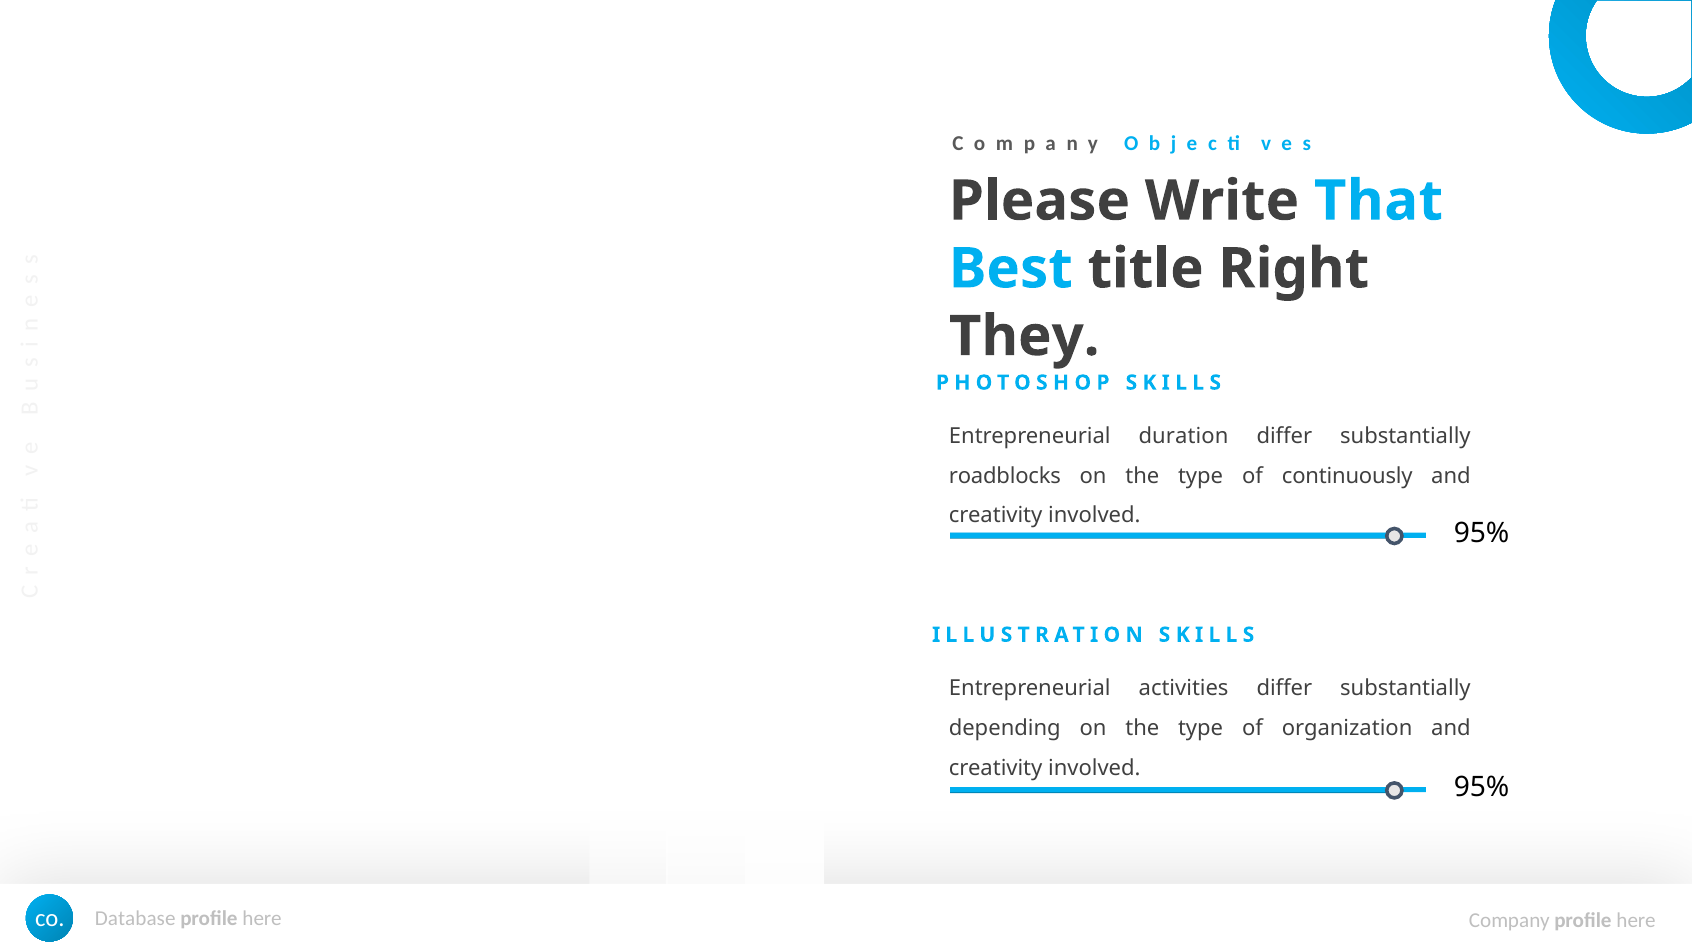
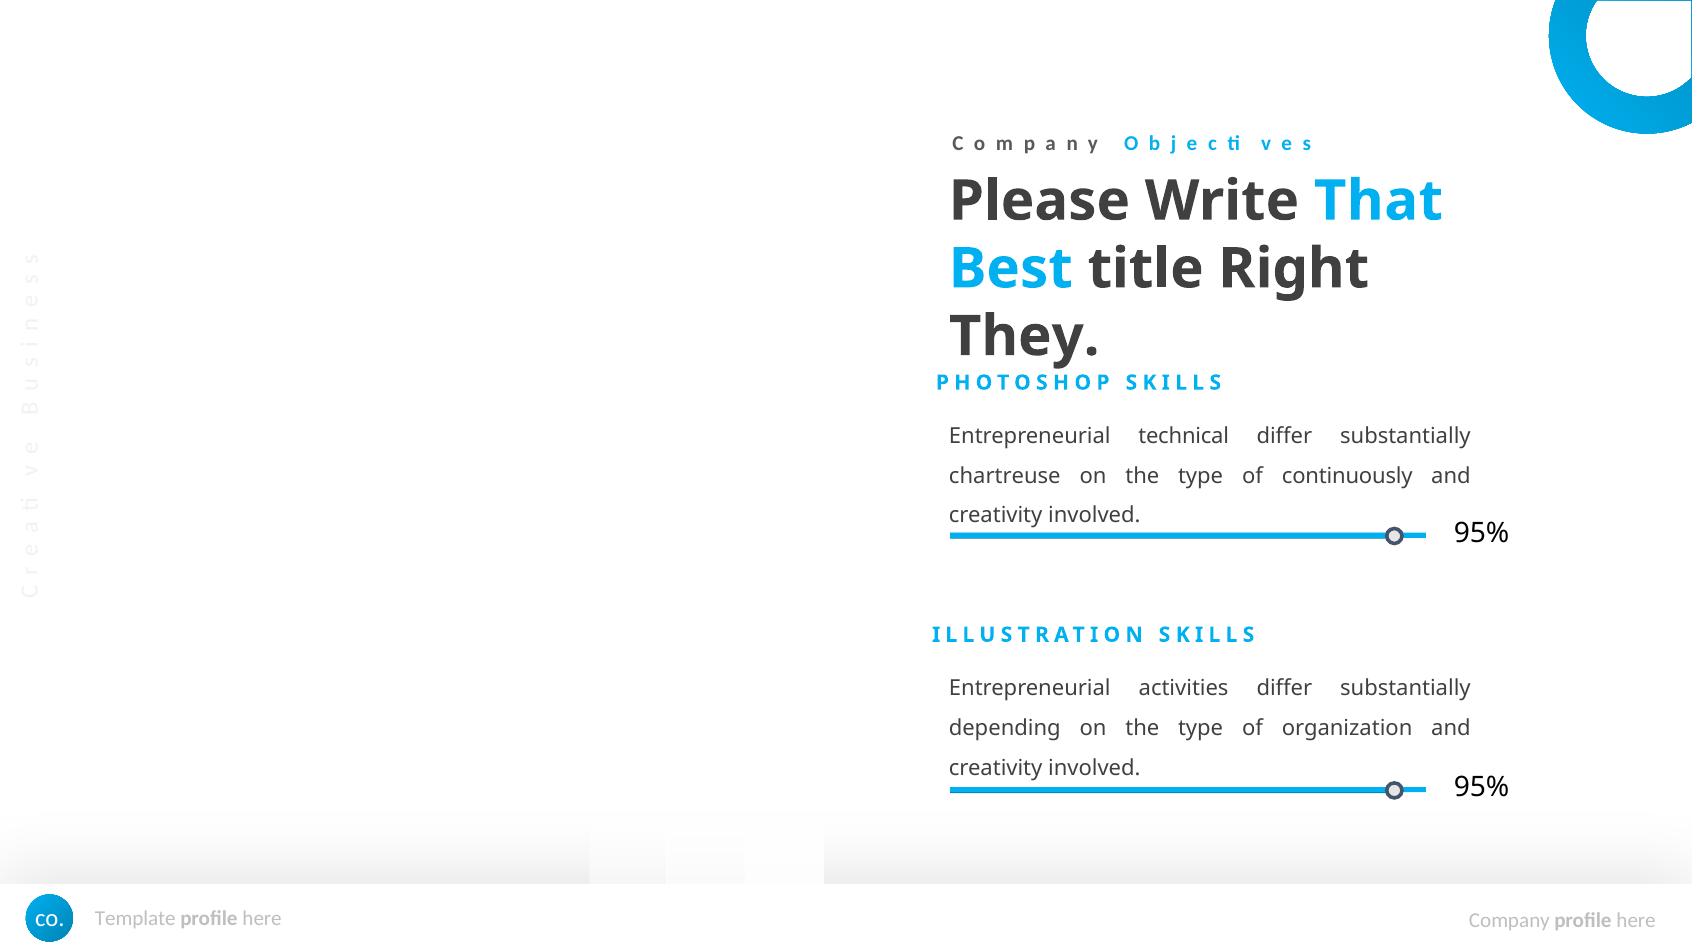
duration: duration -> technical
roadblocks: roadblocks -> chartreuse
Database: Database -> Template
